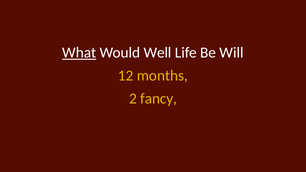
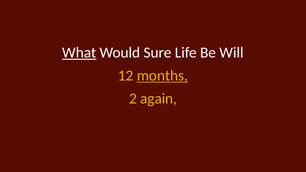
Well: Well -> Sure
months underline: none -> present
fancy: fancy -> again
